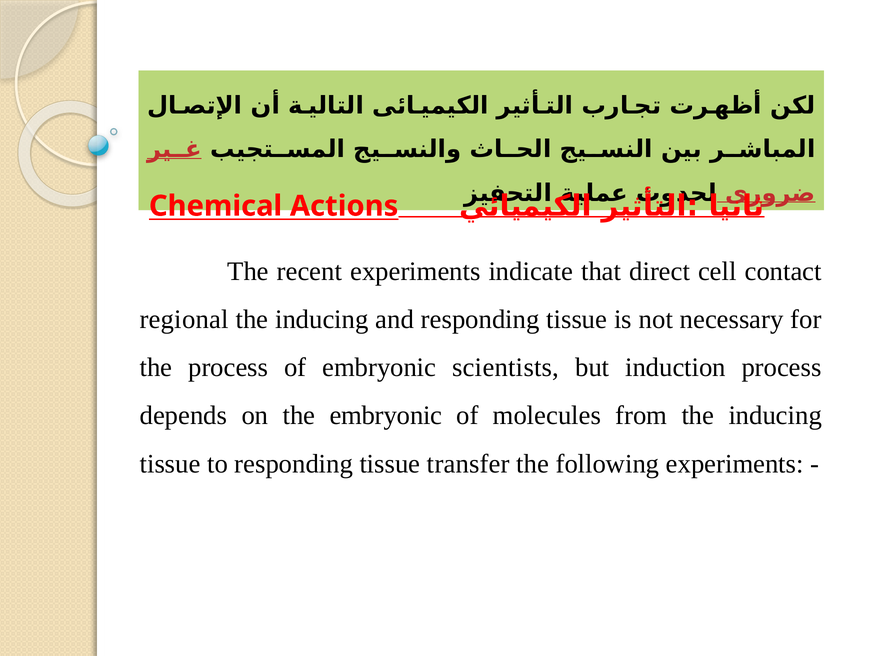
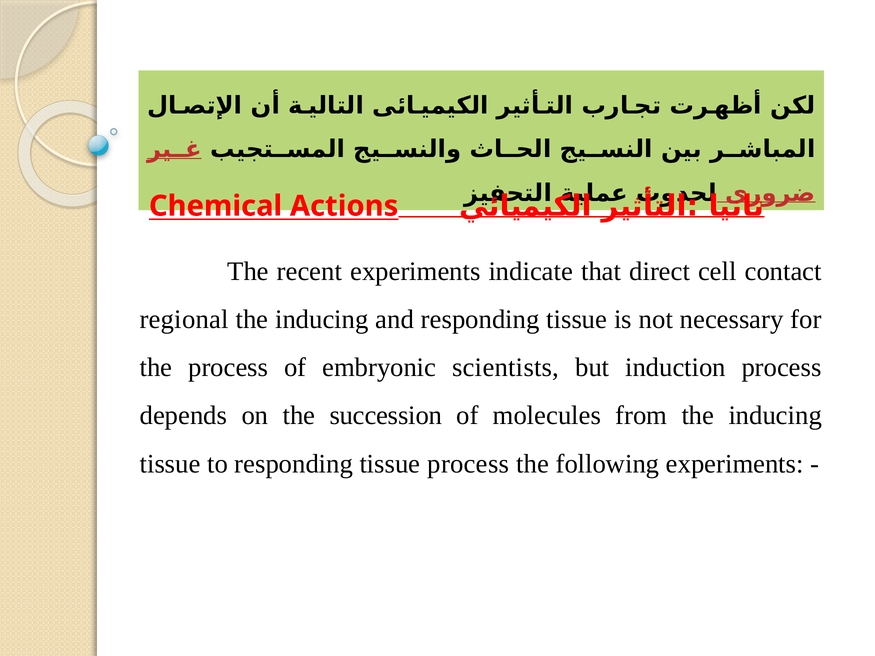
the embryonic: embryonic -> succession
tissue transfer: transfer -> process
